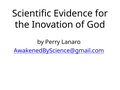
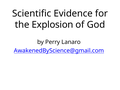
Inovation: Inovation -> Explosion
